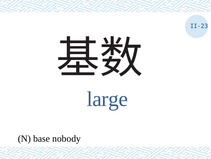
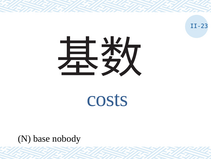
large: large -> costs
